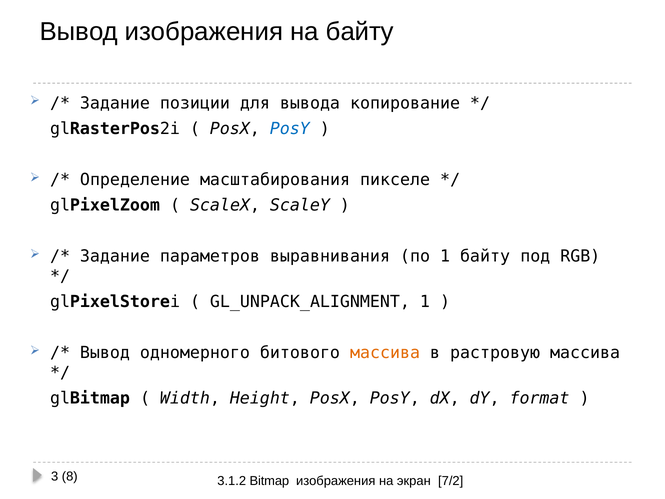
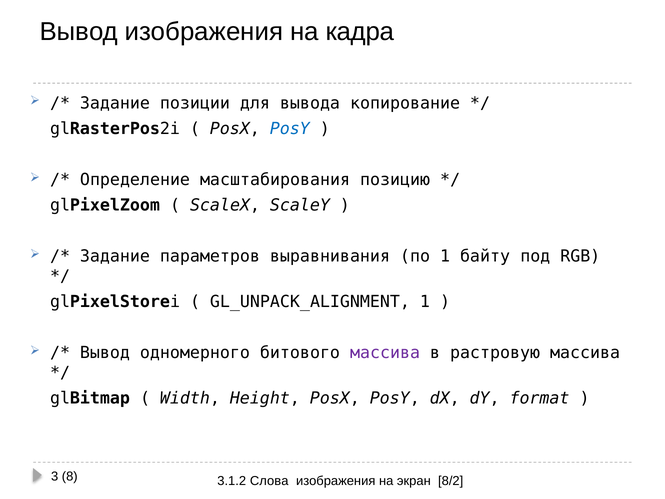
на байту: байту -> кадра
пикселе: пикселе -> позицию
массива at (385, 353) colour: orange -> purple
Bitmap: Bitmap -> Слова
7/2: 7/2 -> 8/2
